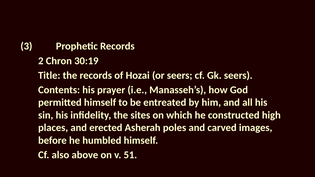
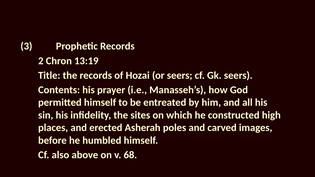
30:19: 30:19 -> 13:19
51: 51 -> 68
